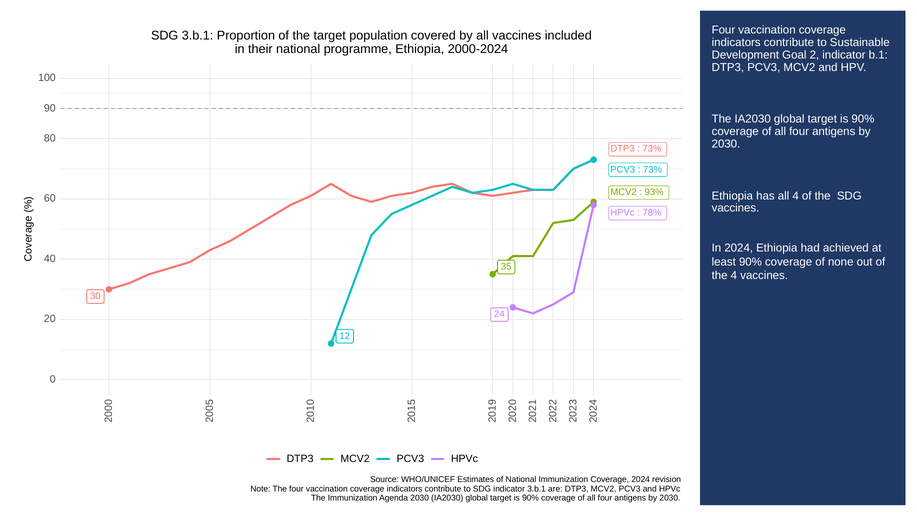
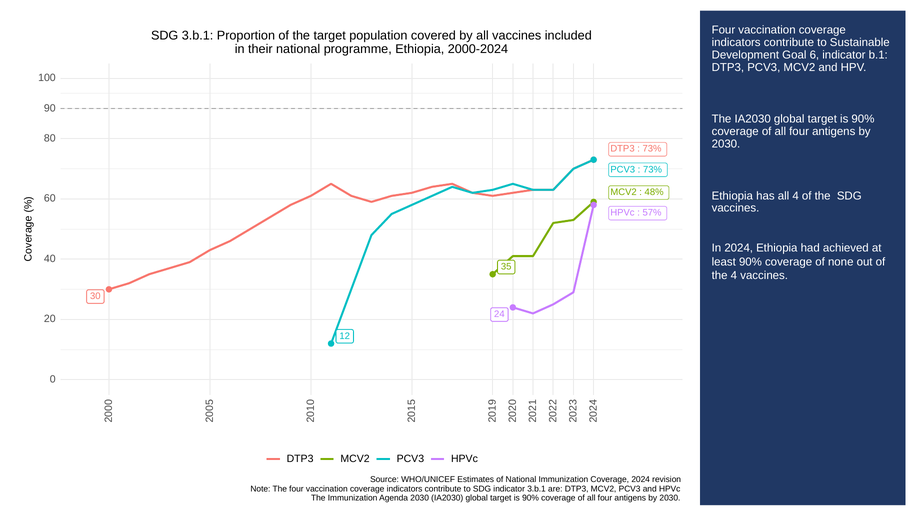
Goal 2: 2 -> 6
93%: 93% -> 48%
78%: 78% -> 57%
